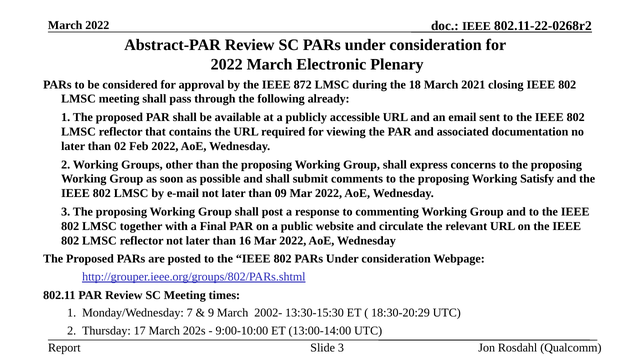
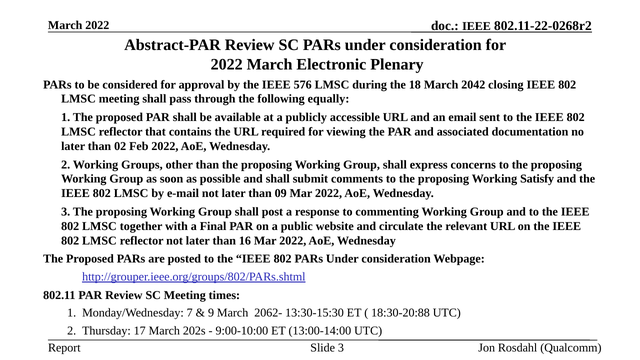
872: 872 -> 576
2021: 2021 -> 2042
already: already -> equally
2002-: 2002- -> 2062-
18:30-20:29: 18:30-20:29 -> 18:30-20:88
